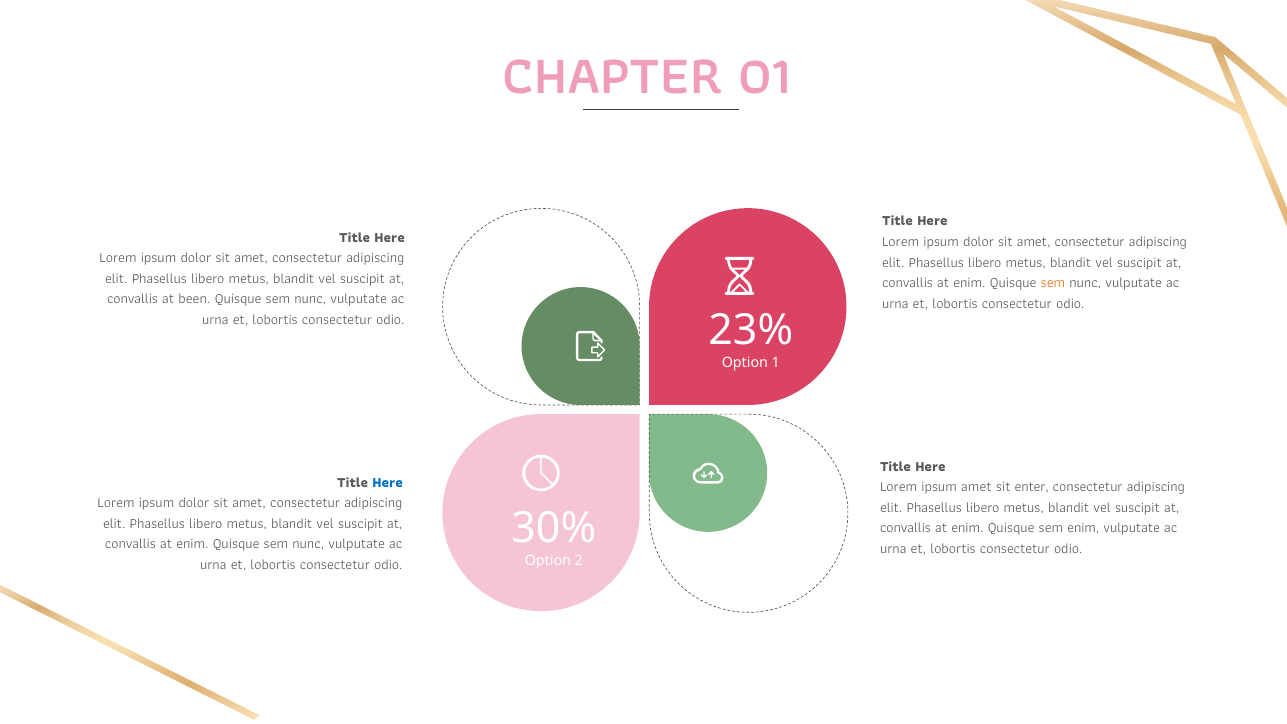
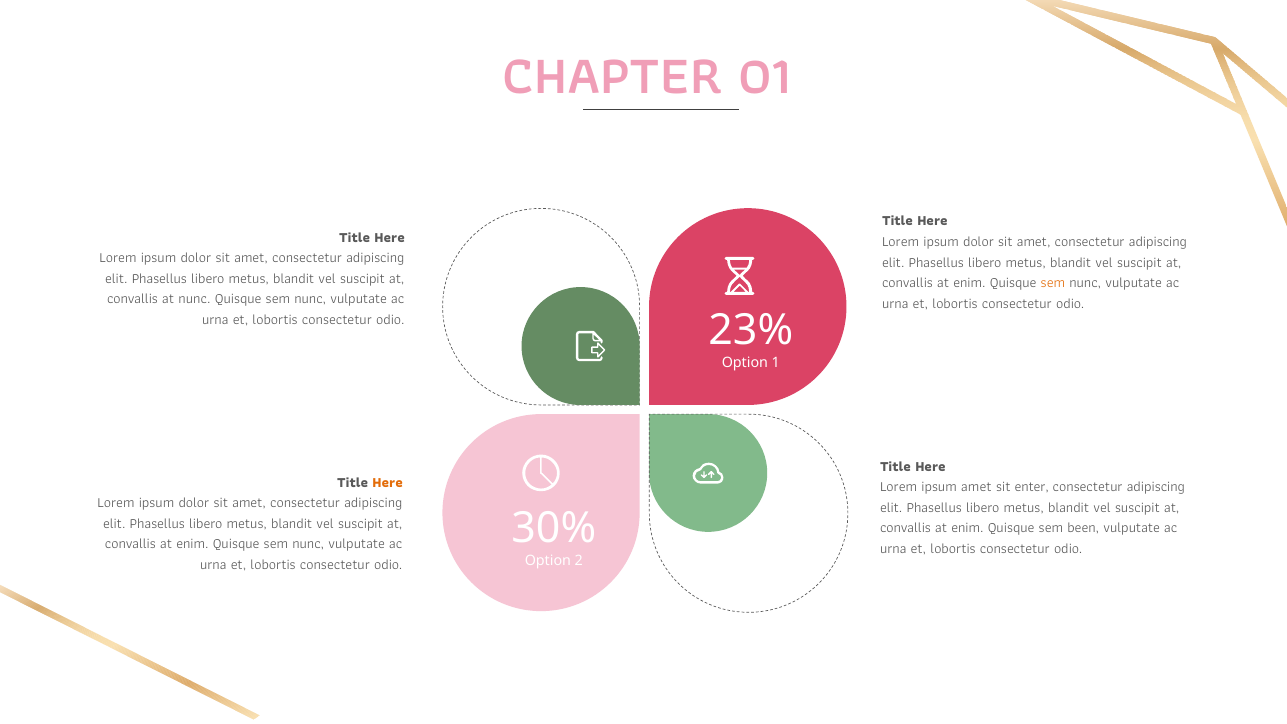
at been: been -> nunc
Here at (388, 482) colour: blue -> orange
sem enim: enim -> been
